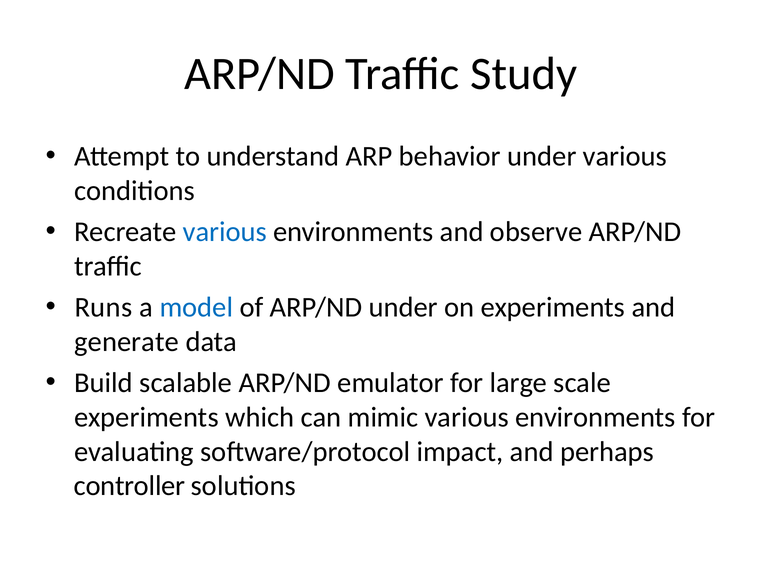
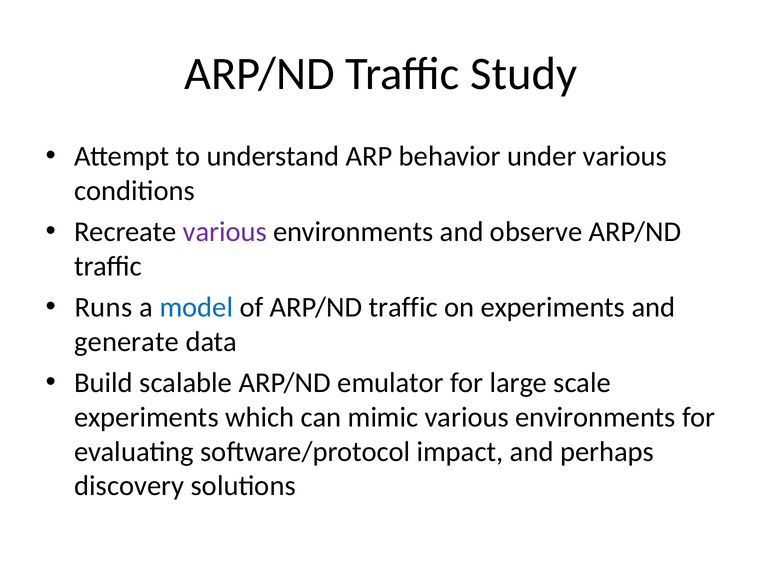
various at (225, 232) colour: blue -> purple
of ARP/ND under: under -> traffic
controller: controller -> discovery
